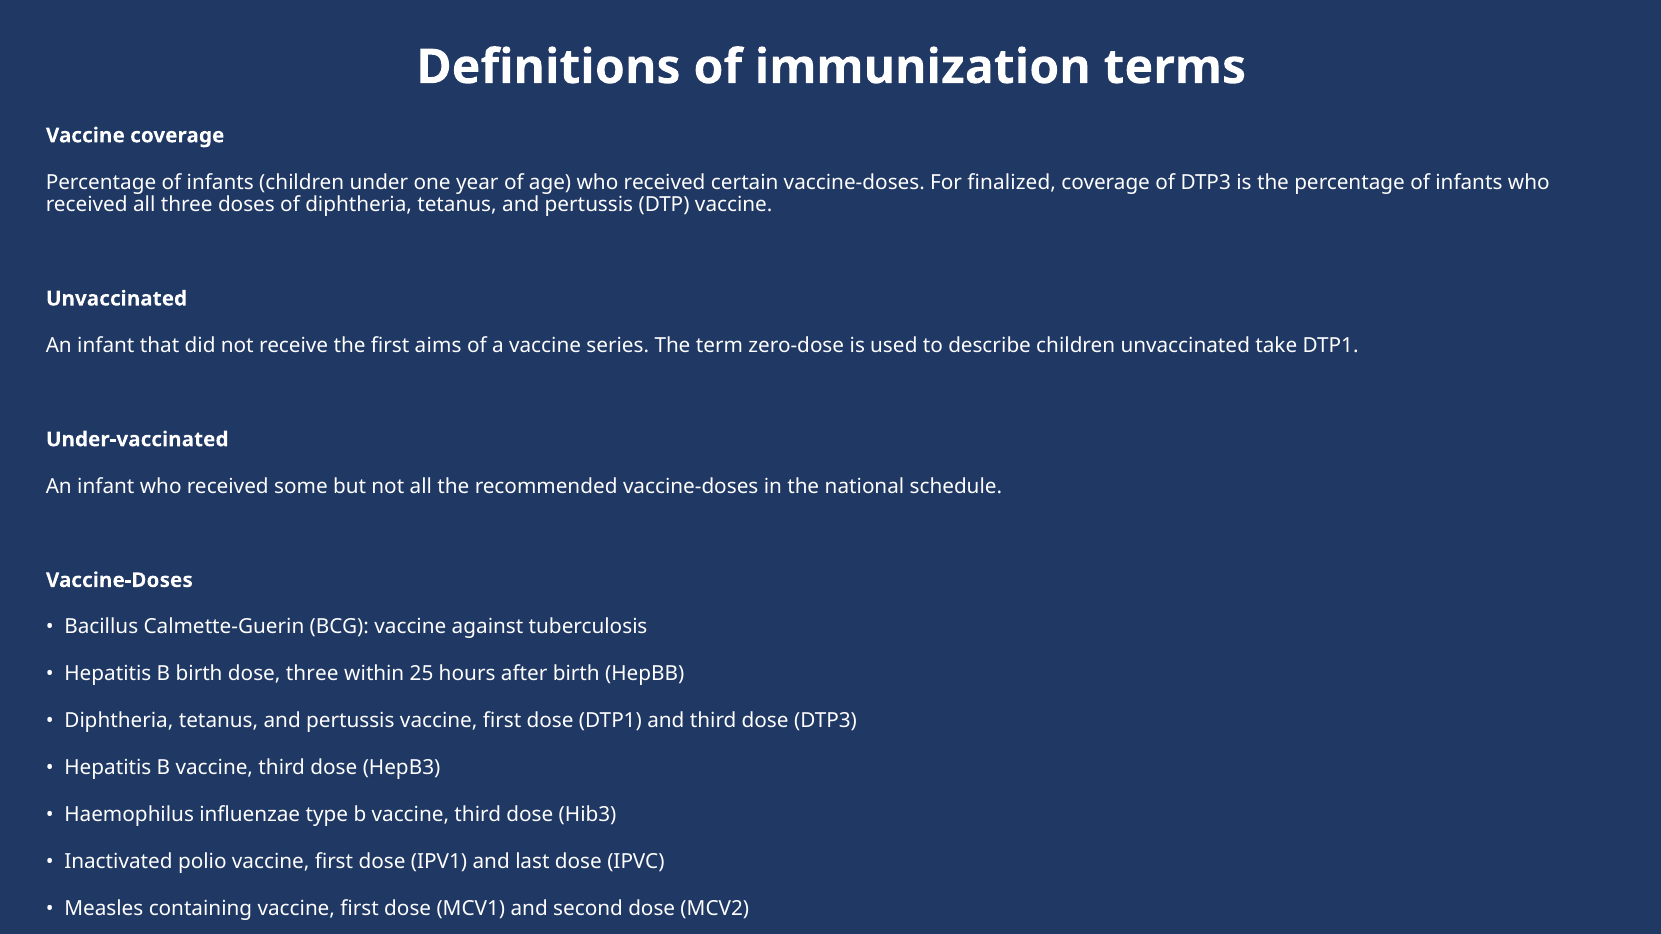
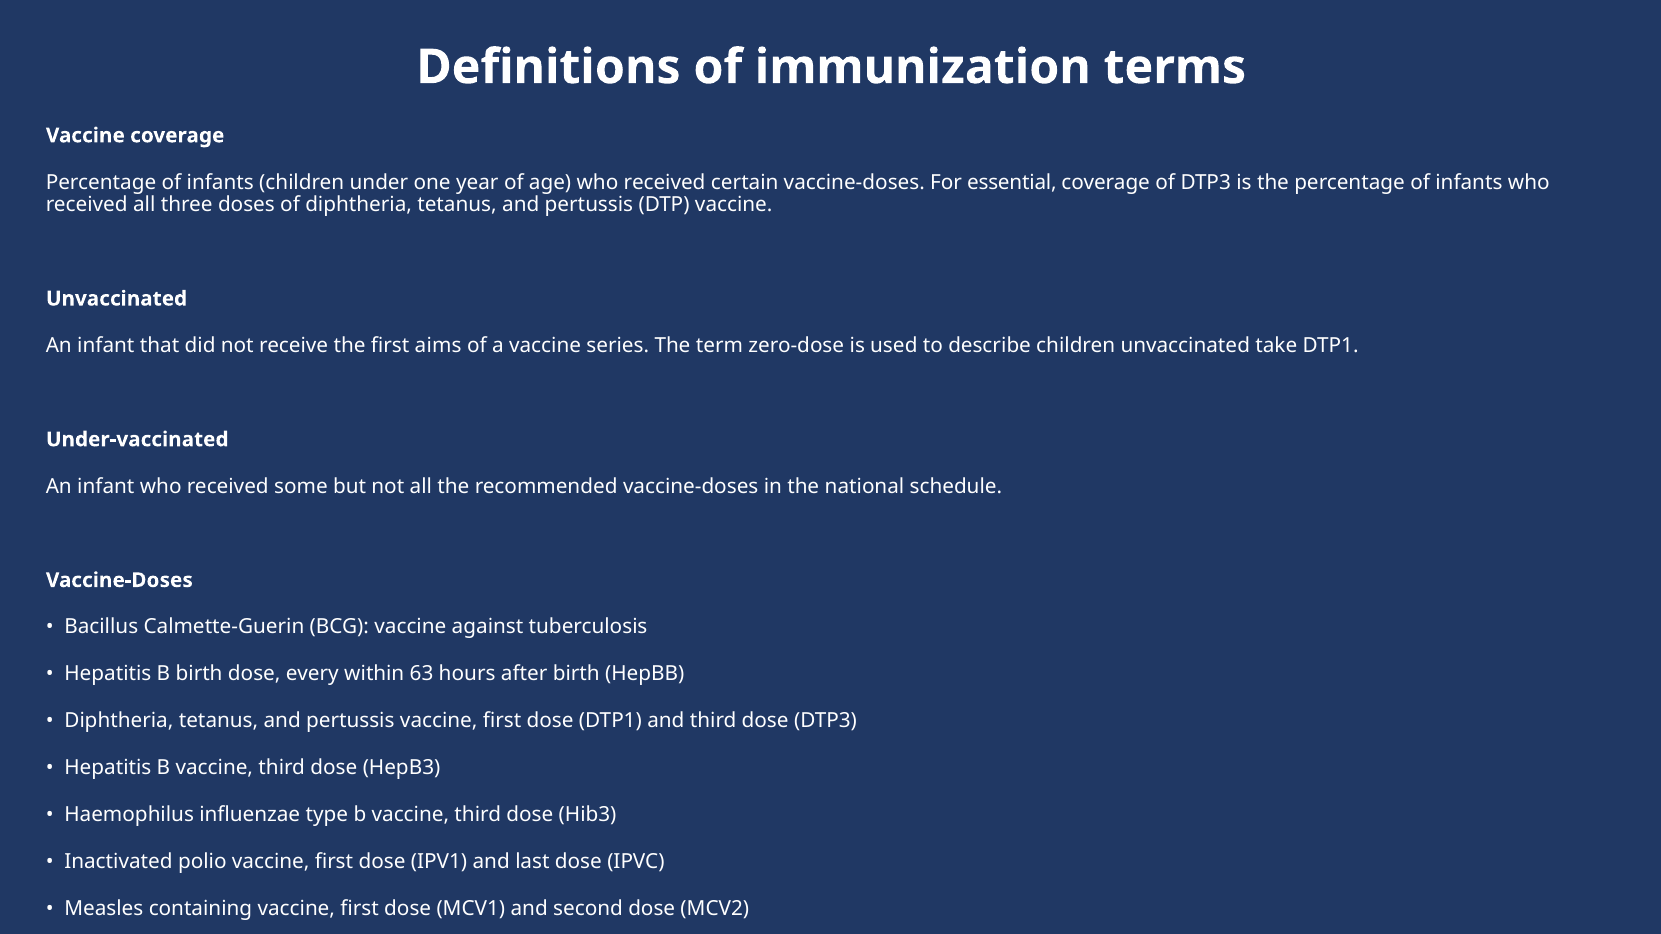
finalized: finalized -> essential
dose three: three -> every
25: 25 -> 63
